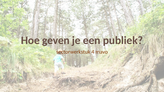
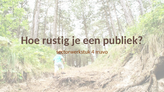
geven: geven -> rustig
